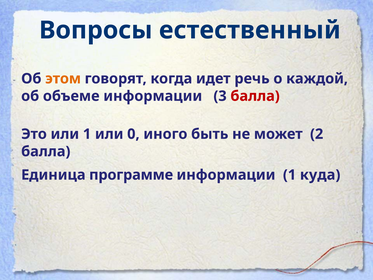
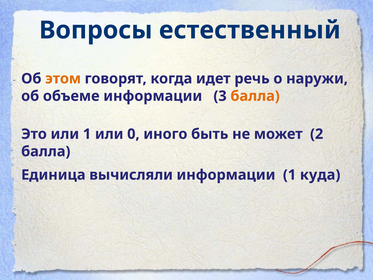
каждой: каждой -> наружи
балла at (255, 96) colour: red -> orange
программе: программе -> вычисляли
